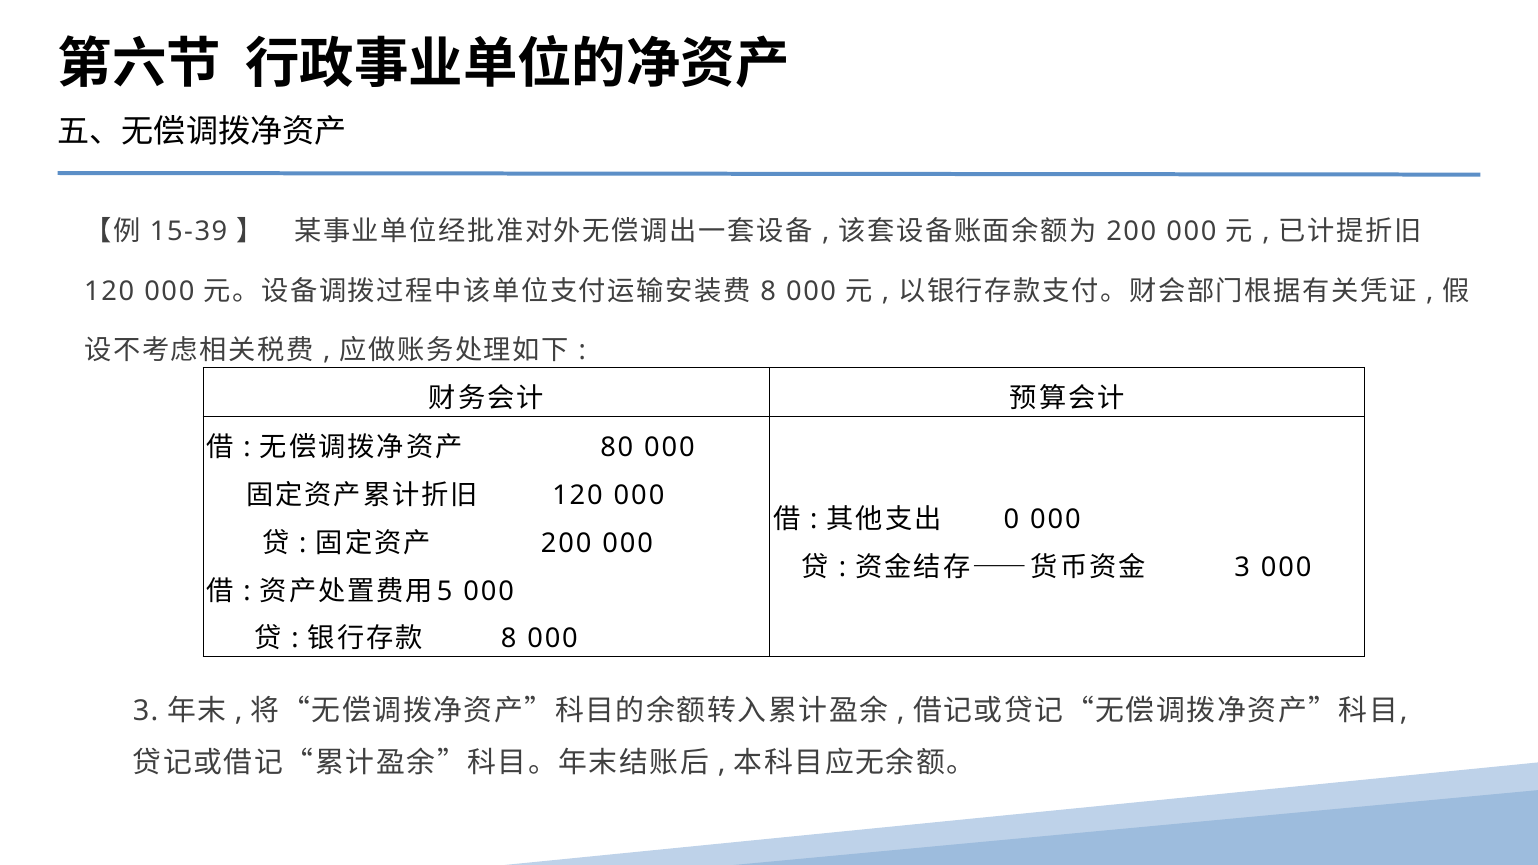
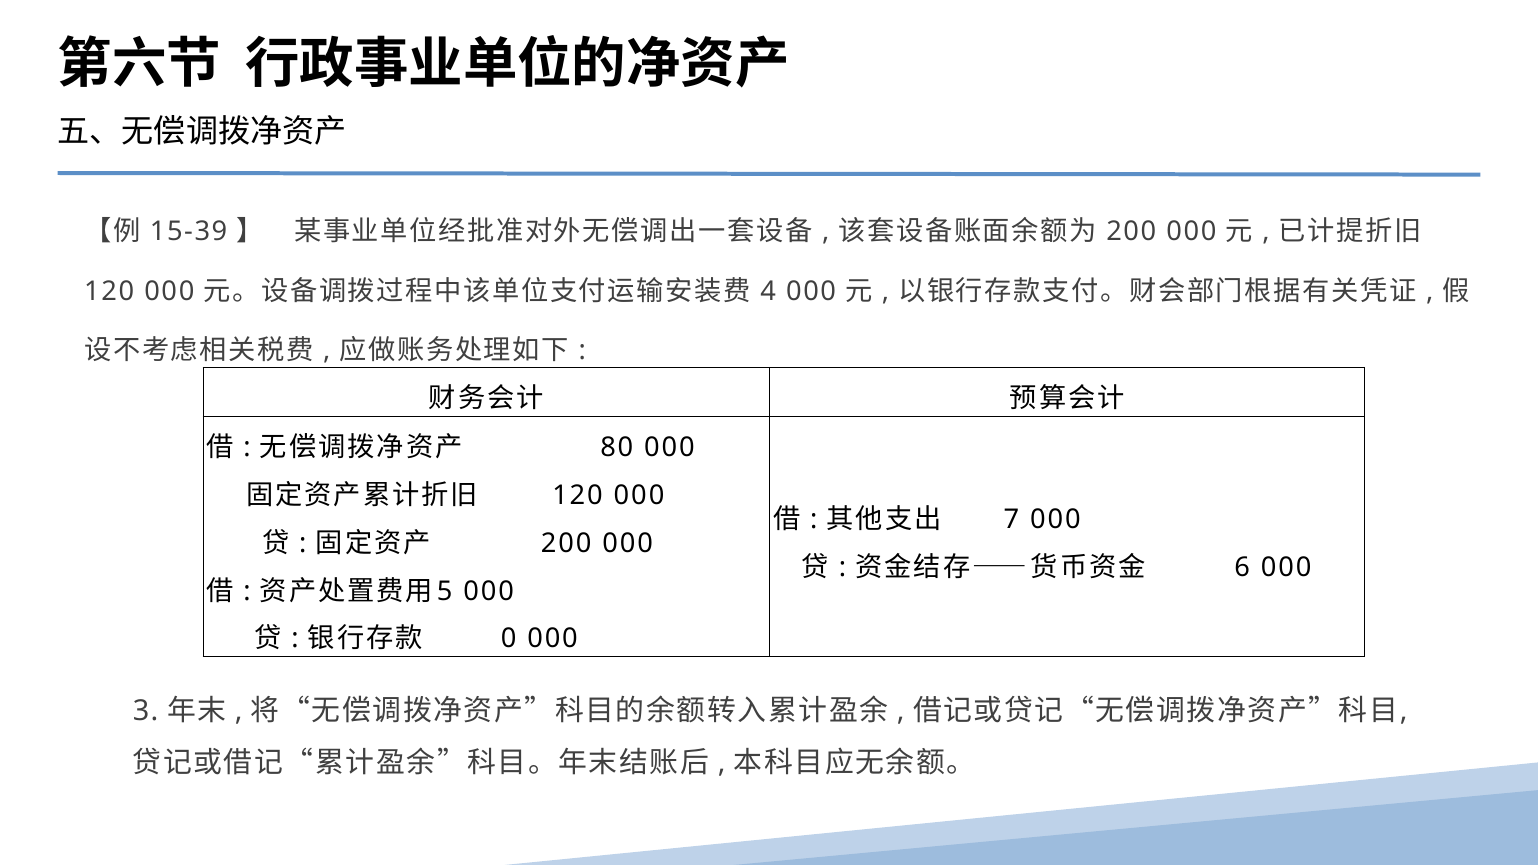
8 at (768, 291): 8 -> 4
0: 0 -> 7
3 at (1242, 567): 3 -> 6
8 at (509, 639): 8 -> 0
